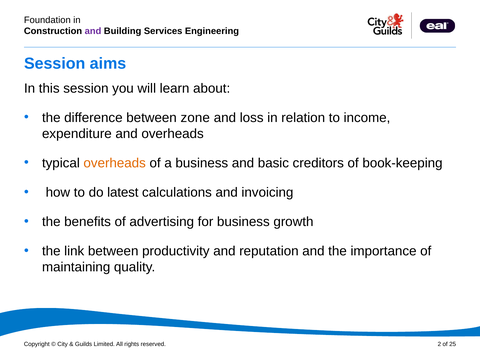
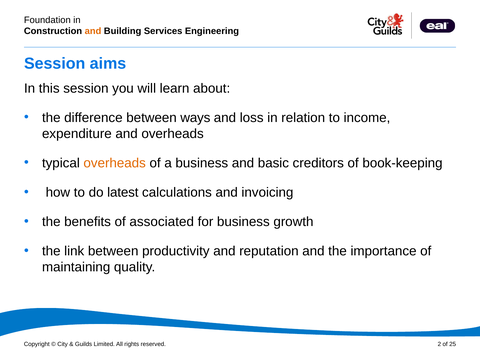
and at (93, 31) colour: purple -> orange
zone: zone -> ways
advertising: advertising -> associated
